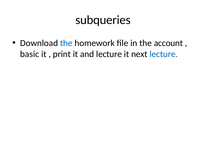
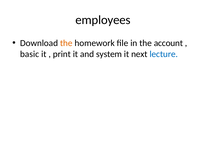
subqueries: subqueries -> employees
the at (66, 43) colour: blue -> orange
and lecture: lecture -> system
